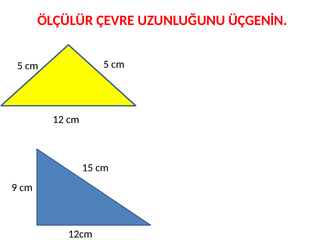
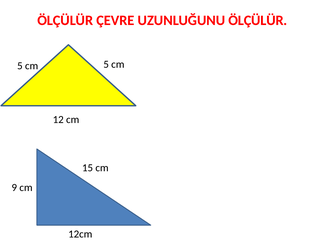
UZUNLUĞUNU ÜÇGENİN: ÜÇGENİN -> ÖLÇÜLÜR
